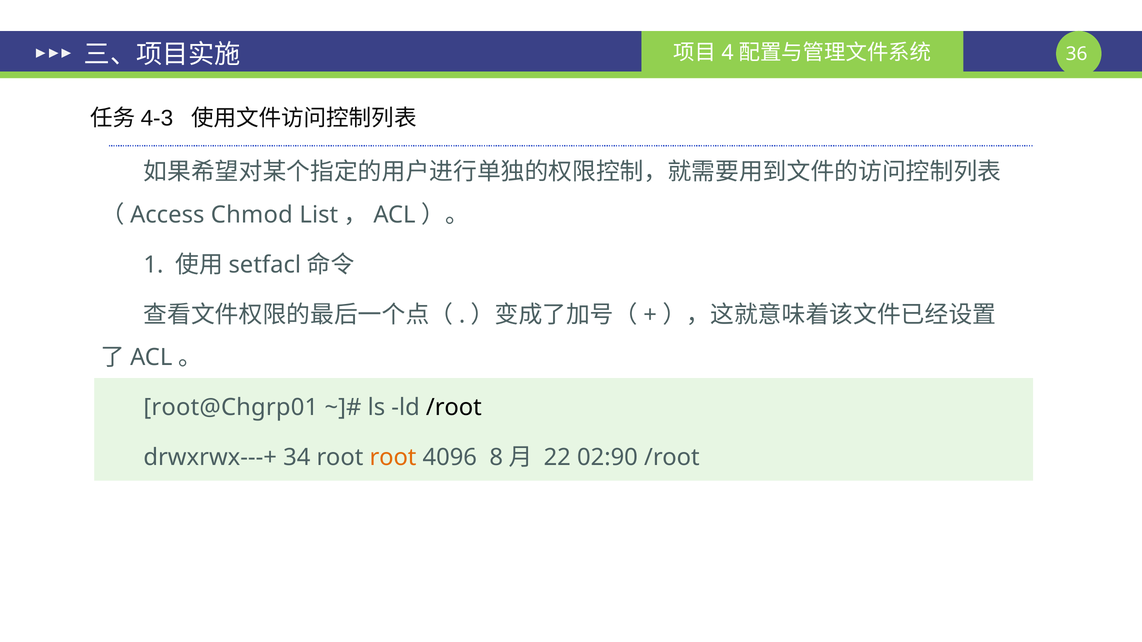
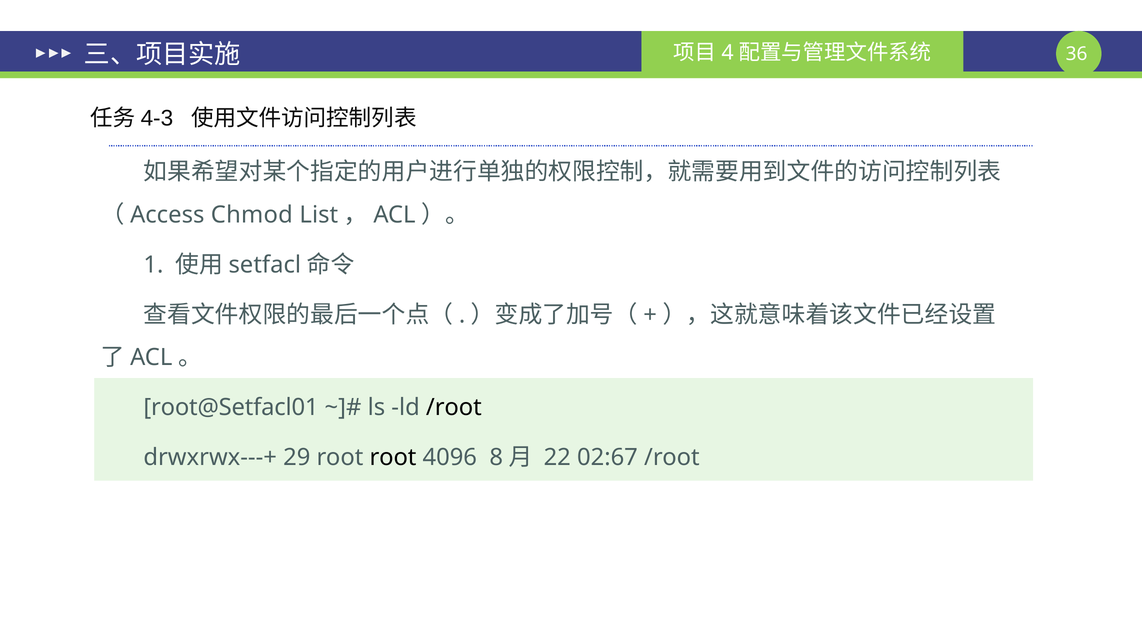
root@Chgrp01: root@Chgrp01 -> root@Setfacl01
34: 34 -> 29
root at (393, 458) colour: orange -> black
02:90: 02:90 -> 02:67
